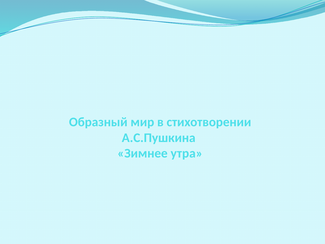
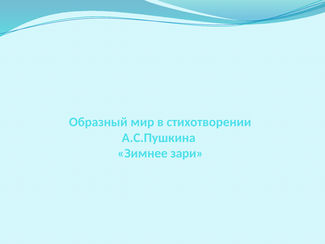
утра: утра -> зари
